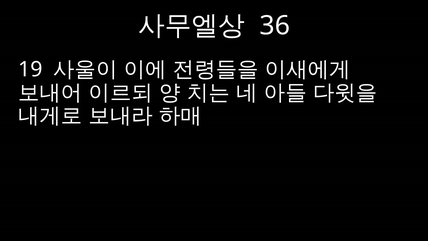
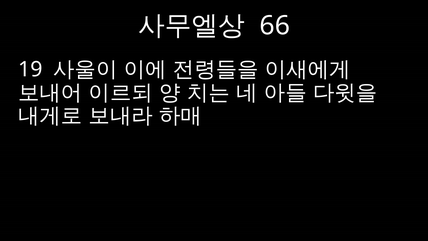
36: 36 -> 66
